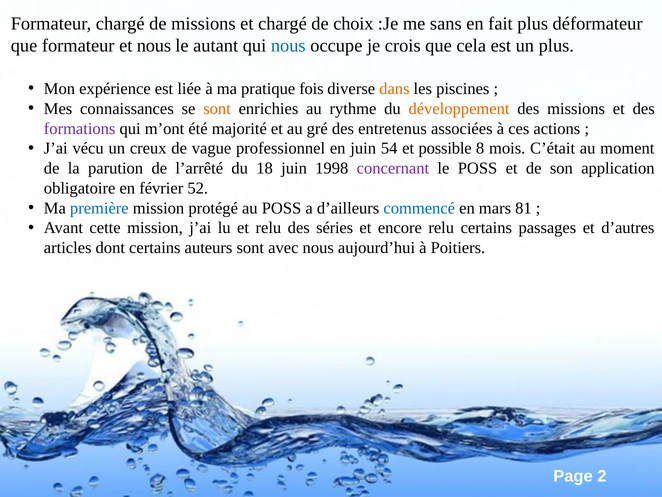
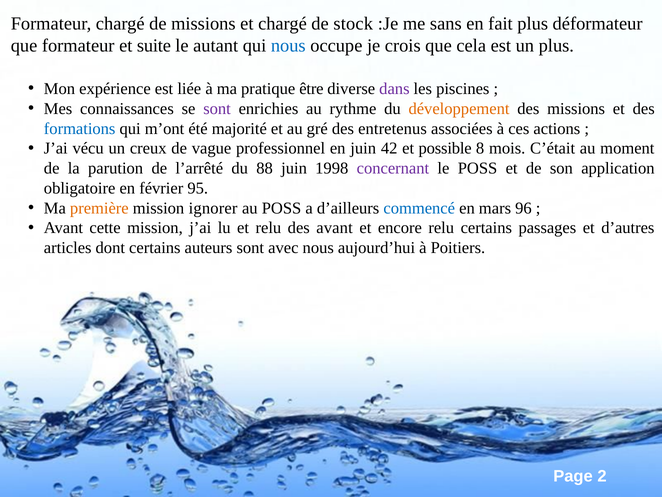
choix: choix -> stock
et nous: nous -> suite
fois: fois -> être
dans colour: orange -> purple
sont at (217, 109) colour: orange -> purple
formations colour: purple -> blue
54: 54 -> 42
18: 18 -> 88
52: 52 -> 95
première colour: blue -> orange
protégé: protégé -> ignorer
81: 81 -> 96
des séries: séries -> avant
